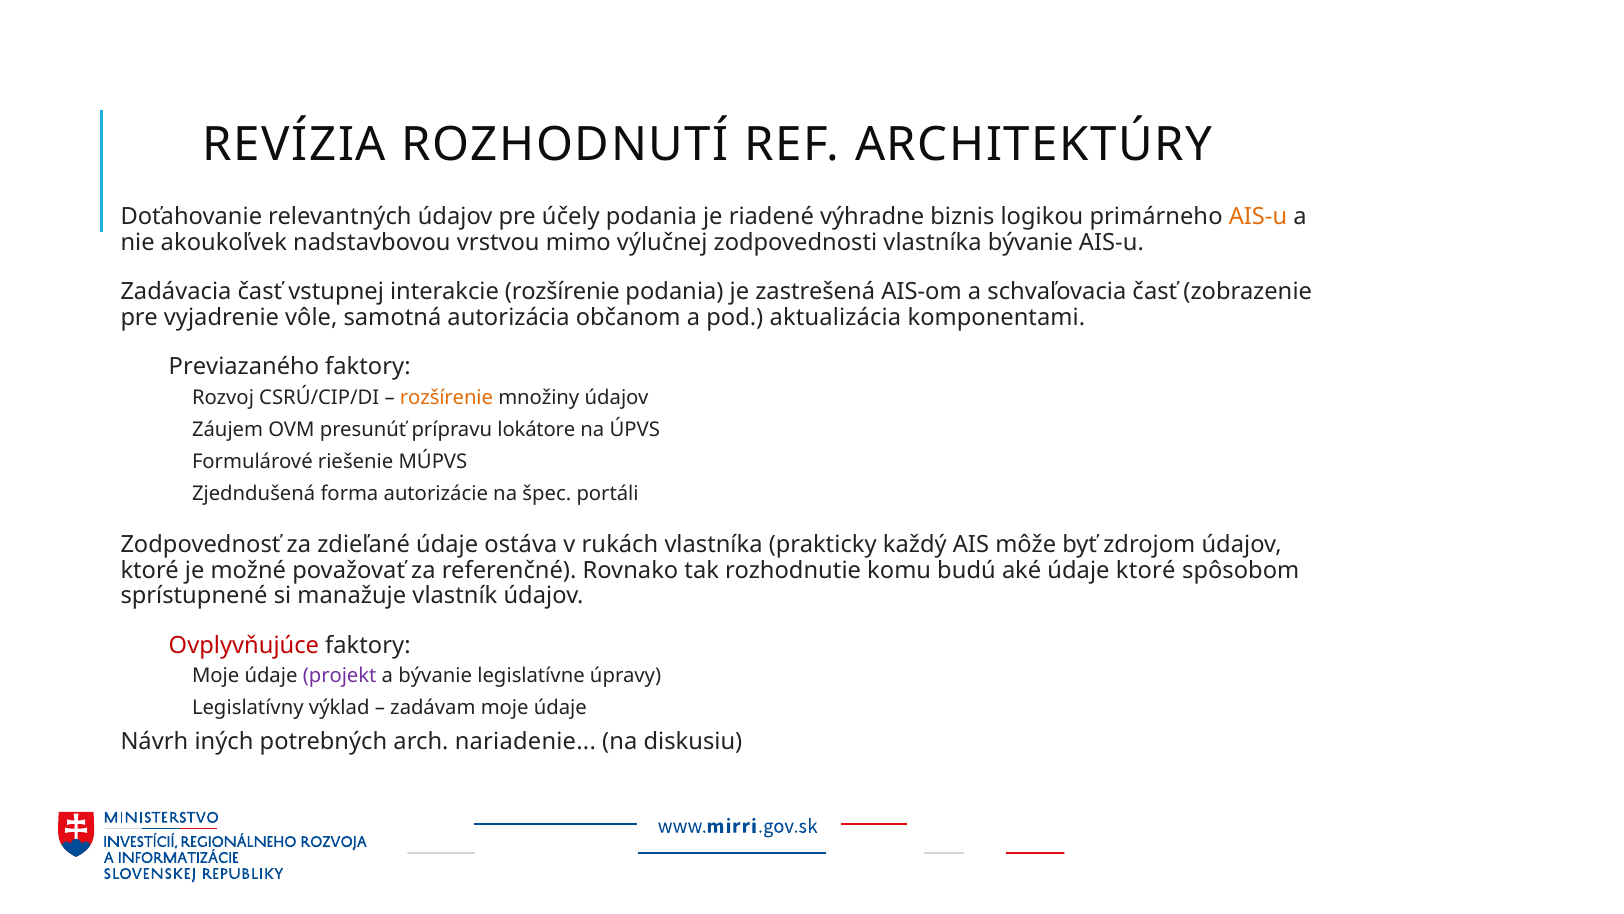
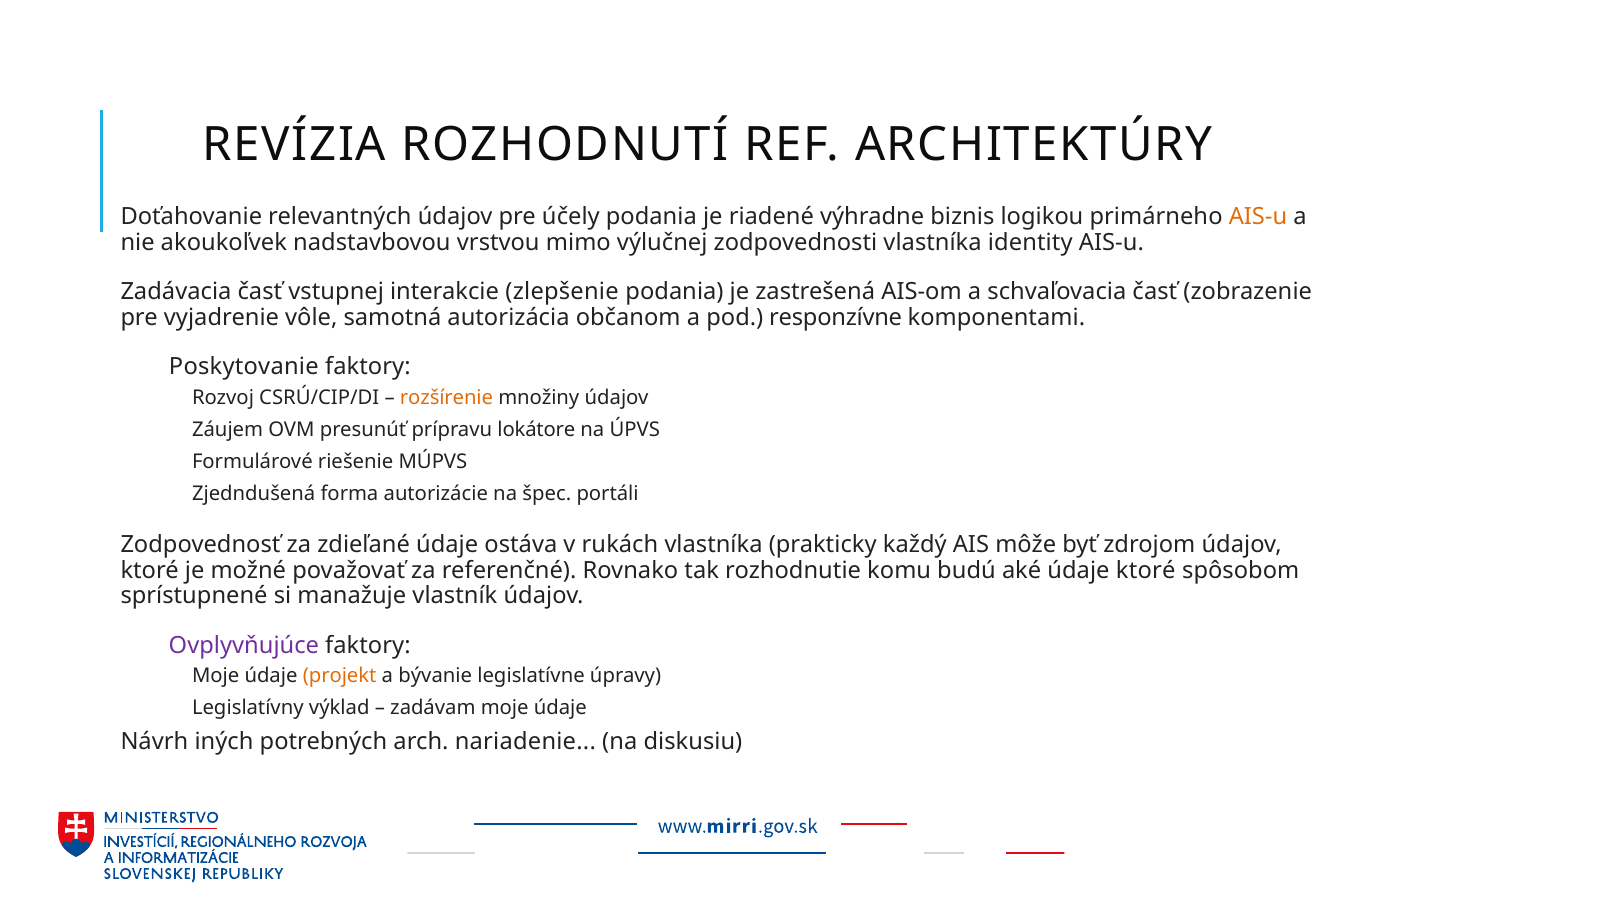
vlastníka bývanie: bývanie -> identity
interakcie rozšírenie: rozšírenie -> zlepšenie
aktualizácia: aktualizácia -> responzívne
Previazaného: Previazaného -> Poskytovanie
Ovplyvňujúce colour: red -> purple
projekt colour: purple -> orange
